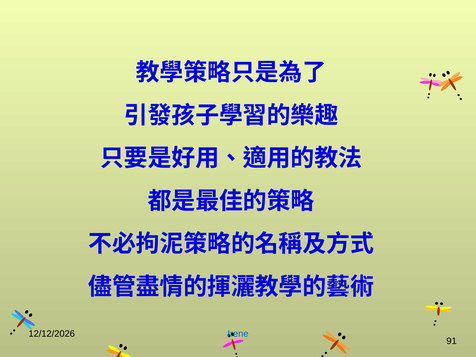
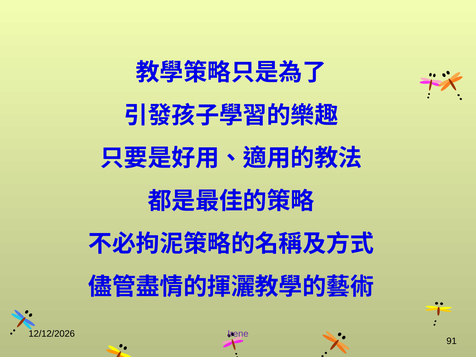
Irene colour: blue -> purple
